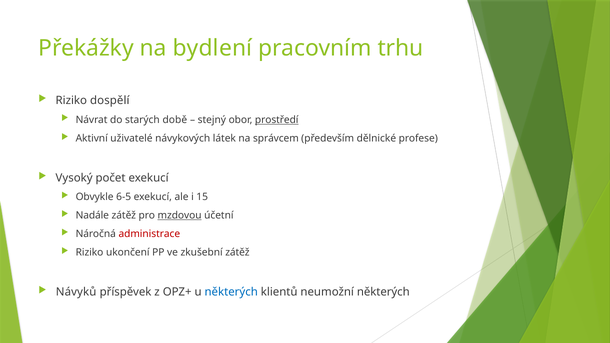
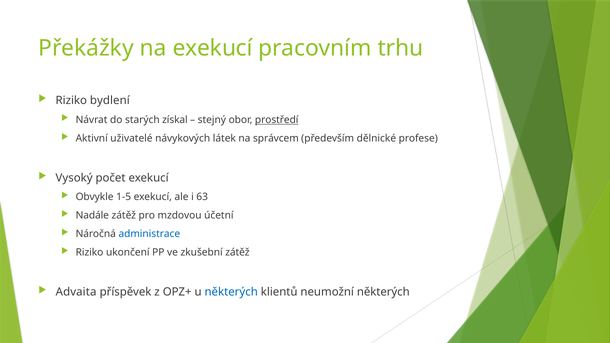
na bydlení: bydlení -> exekucí
dospělí: dospělí -> bydlení
době: době -> získal
6-5: 6-5 -> 1-5
15: 15 -> 63
mzdovou underline: present -> none
administrace colour: red -> blue
Návyků: Návyků -> Advaita
